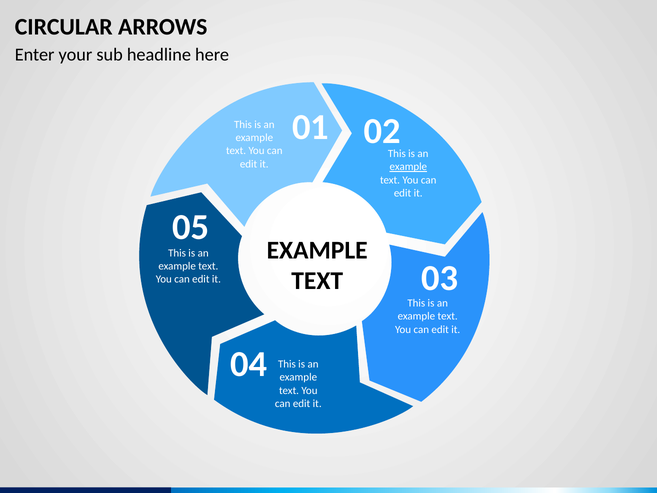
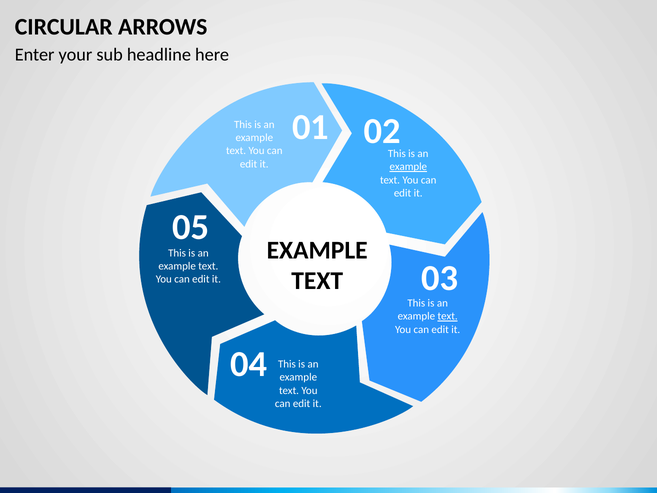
text at (448, 316) underline: none -> present
